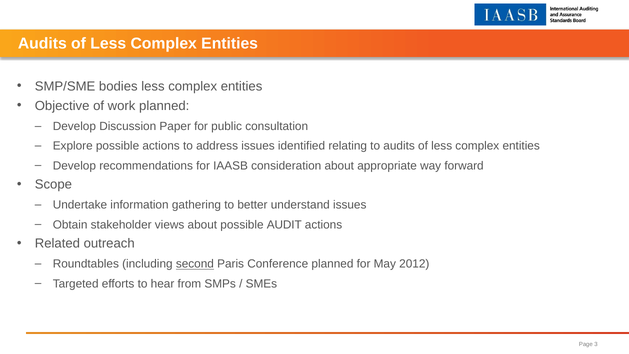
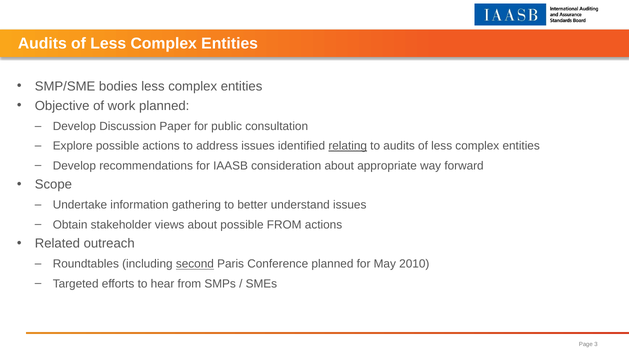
relating underline: none -> present
possible AUDIT: AUDIT -> FROM
2012: 2012 -> 2010
